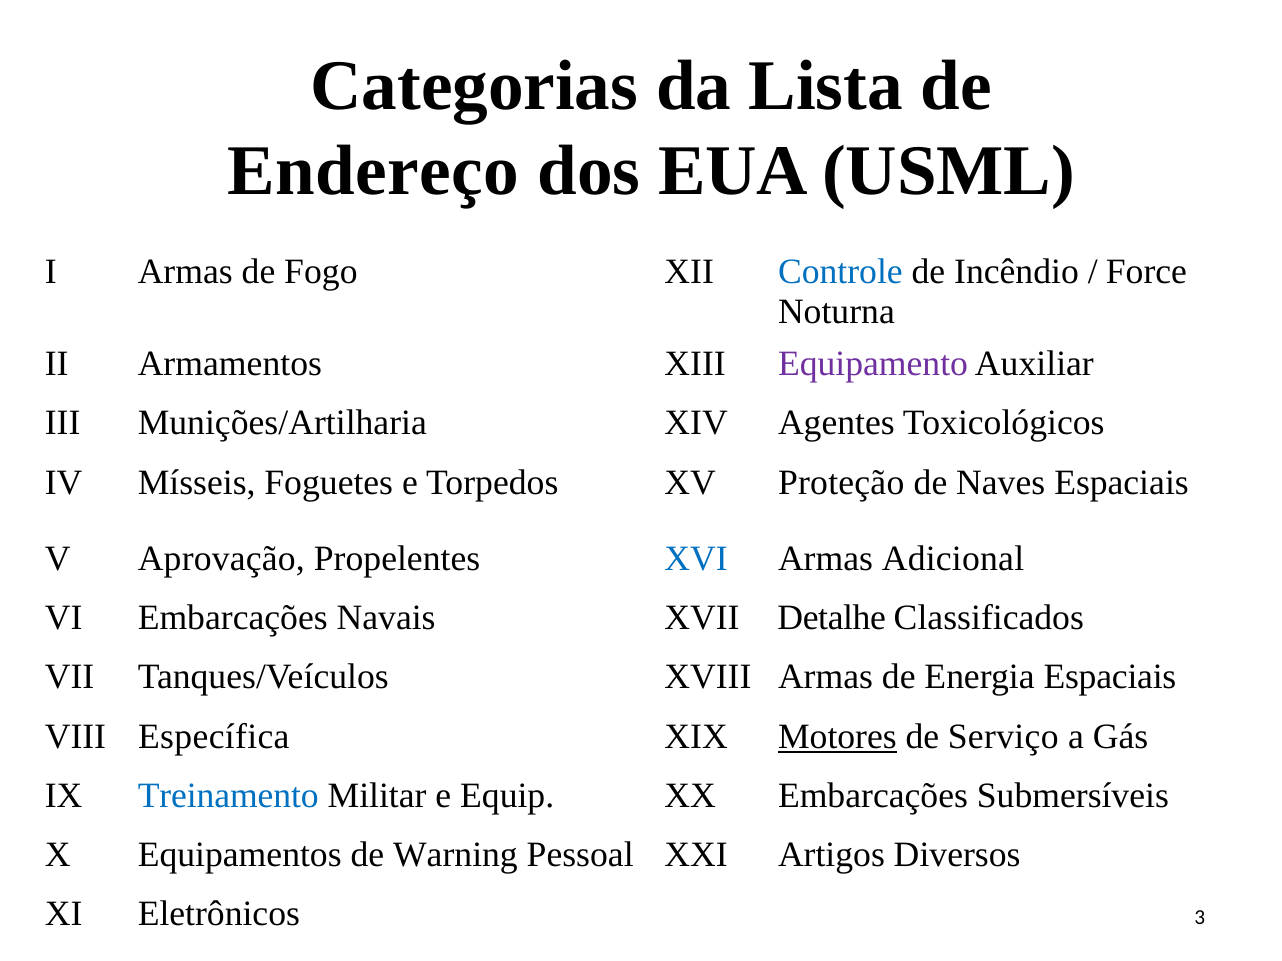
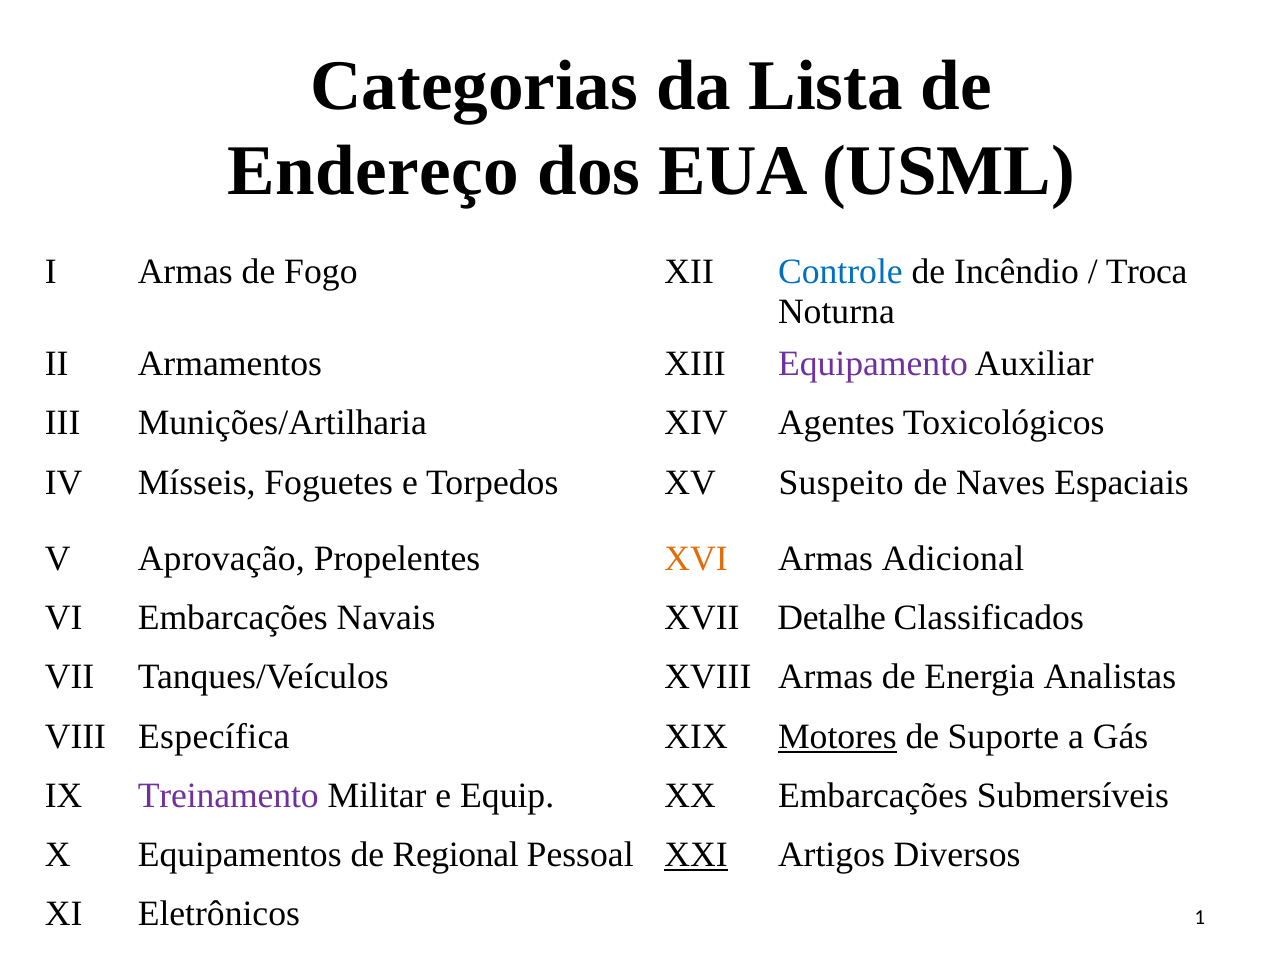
Force: Force -> Troca
Proteção: Proteção -> Suspeito
XVI colour: blue -> orange
Energia Espaciais: Espaciais -> Analistas
Serviço: Serviço -> Suporte
Treinamento colour: blue -> purple
Warning: Warning -> Regional
XXI underline: none -> present
3: 3 -> 1
